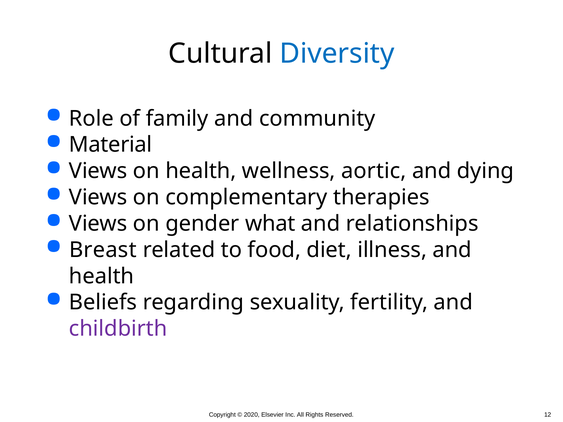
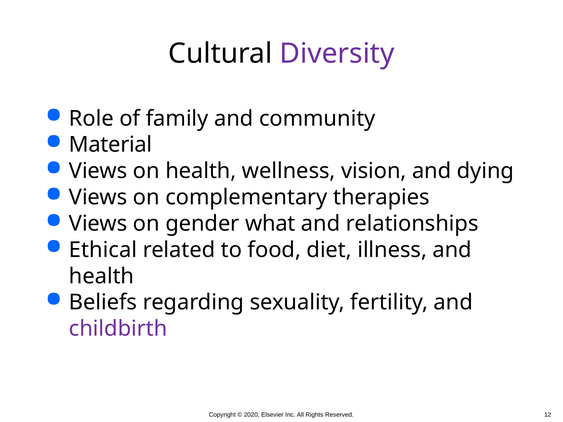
Diversity colour: blue -> purple
aortic: aortic -> vision
Breast: Breast -> Ethical
